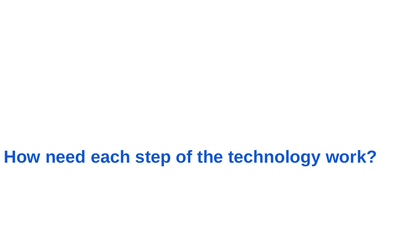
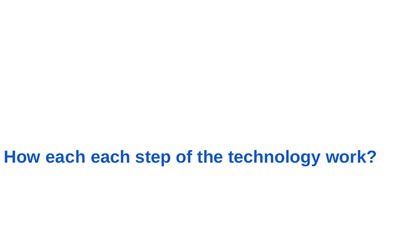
How need: need -> each
